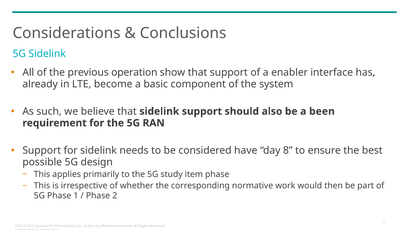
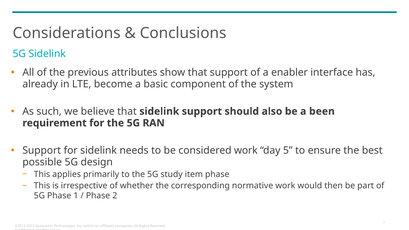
operation: operation -> attributes
considered have: have -> work
8: 8 -> 5
